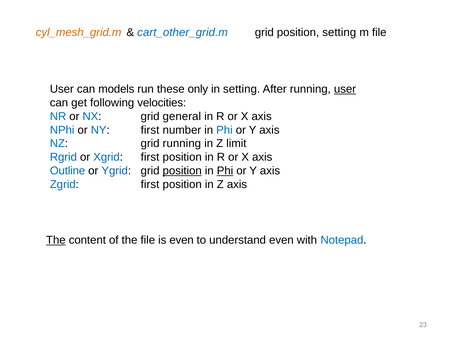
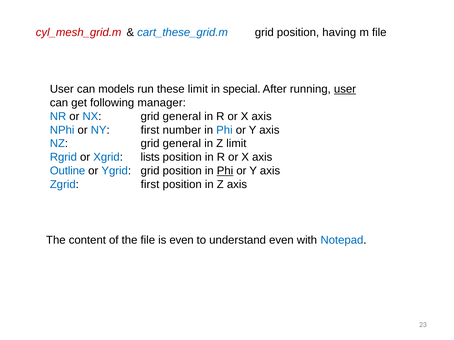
cyl_mesh_grid.m colour: orange -> red
cart_other_grid.m: cart_other_grid.m -> cart_these_grid.m
position setting: setting -> having
these only: only -> limit
in setting: setting -> special
velocities: velocities -> manager
NZ grid running: running -> general
Xgrid first: first -> lists
position at (182, 171) underline: present -> none
The at (56, 241) underline: present -> none
